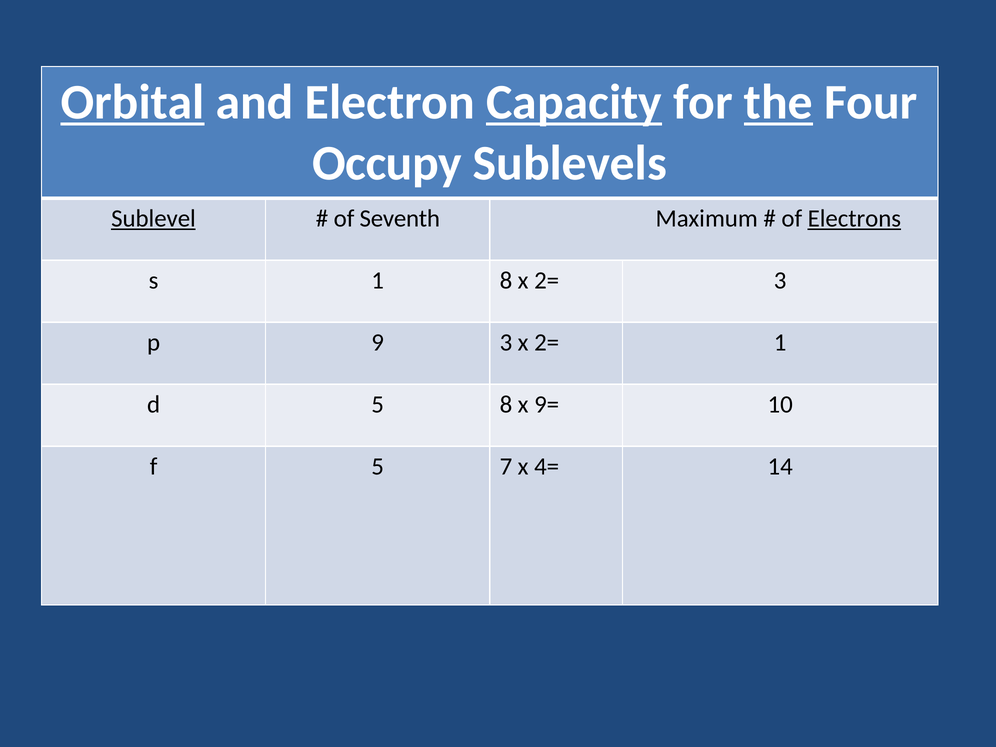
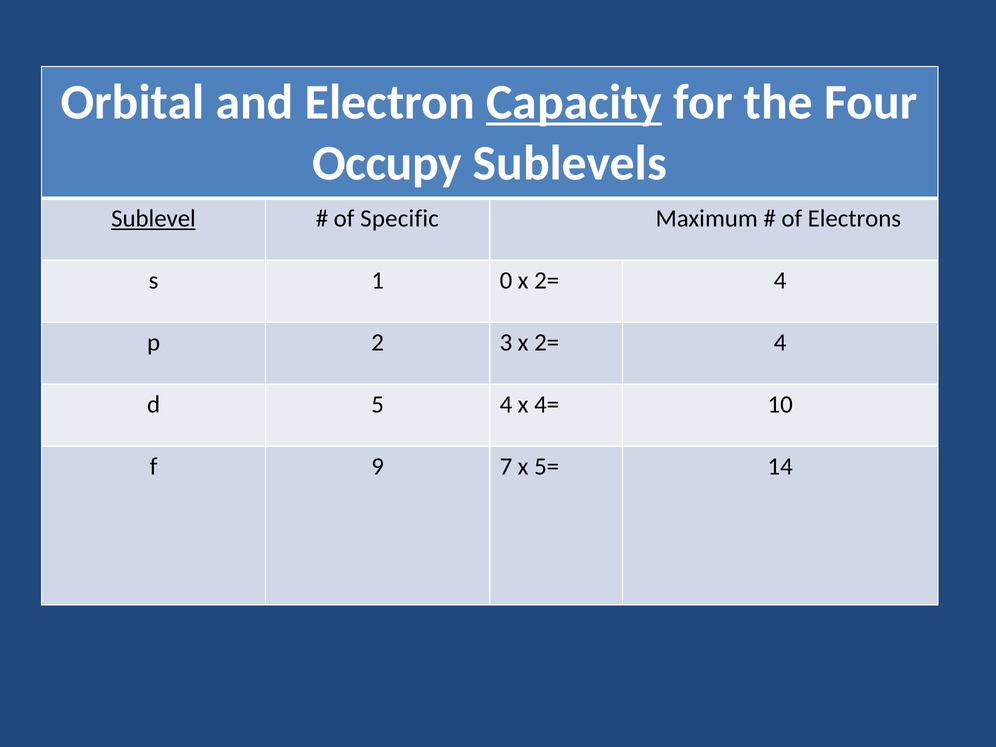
Orbital underline: present -> none
the underline: present -> none
Seventh: Seventh -> Specific
Electrons underline: present -> none
1 8: 8 -> 0
3 at (780, 281): 3 -> 4
9: 9 -> 2
3 x 2= 1: 1 -> 4
5 8: 8 -> 4
9=: 9= -> 4=
f 5: 5 -> 9
4=: 4= -> 5=
